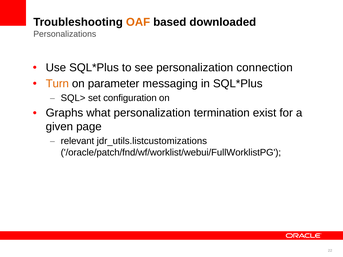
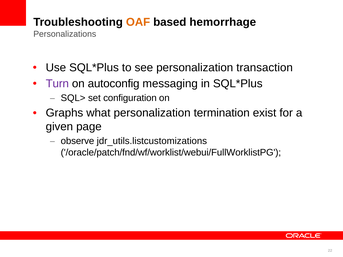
downloaded: downloaded -> hemorrhage
connection: connection -> transaction
Turn colour: orange -> purple
parameter: parameter -> autoconfig
relevant: relevant -> observe
